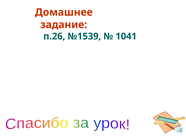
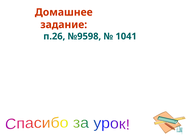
№1539: №1539 -> №9598
